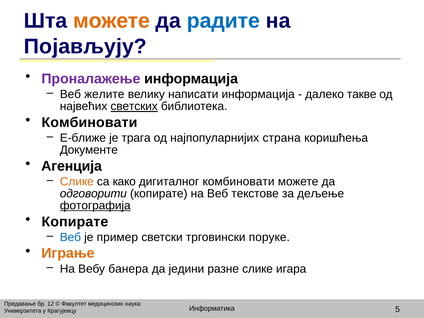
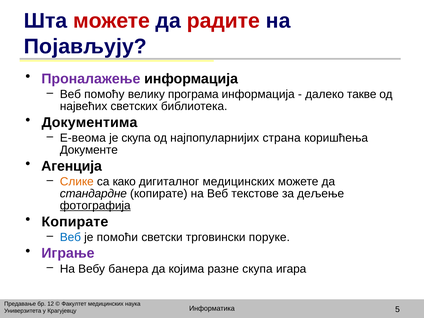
можете at (112, 21) colour: orange -> red
радите colour: blue -> red
желите: желите -> помоћу
написати: написати -> програма
светских underline: present -> none
Комбиновати at (89, 122): Комбиновати -> Документима
Е-ближе: Е-ближе -> Е-веома
је трага: трага -> скупа
дигиталног комбиновати: комбиновати -> медицинских
одговорити: одговорити -> стандардне
пример: пример -> помоћи
Играње colour: orange -> purple
једини: једини -> којима
разне слике: слике -> скупа
